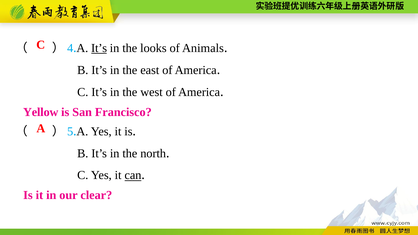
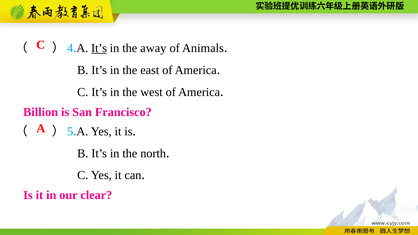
looks: looks -> away
Yellow: Yellow -> Billion
can underline: present -> none
